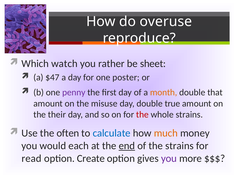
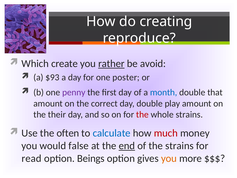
overuse: overuse -> creating
watch: watch -> create
rather underline: none -> present
sheet: sheet -> avoid
$47: $47 -> $93
month colour: orange -> blue
misuse: misuse -> correct
true: true -> play
much colour: orange -> red
each: each -> false
Create: Create -> Beings
you at (169, 158) colour: purple -> orange
